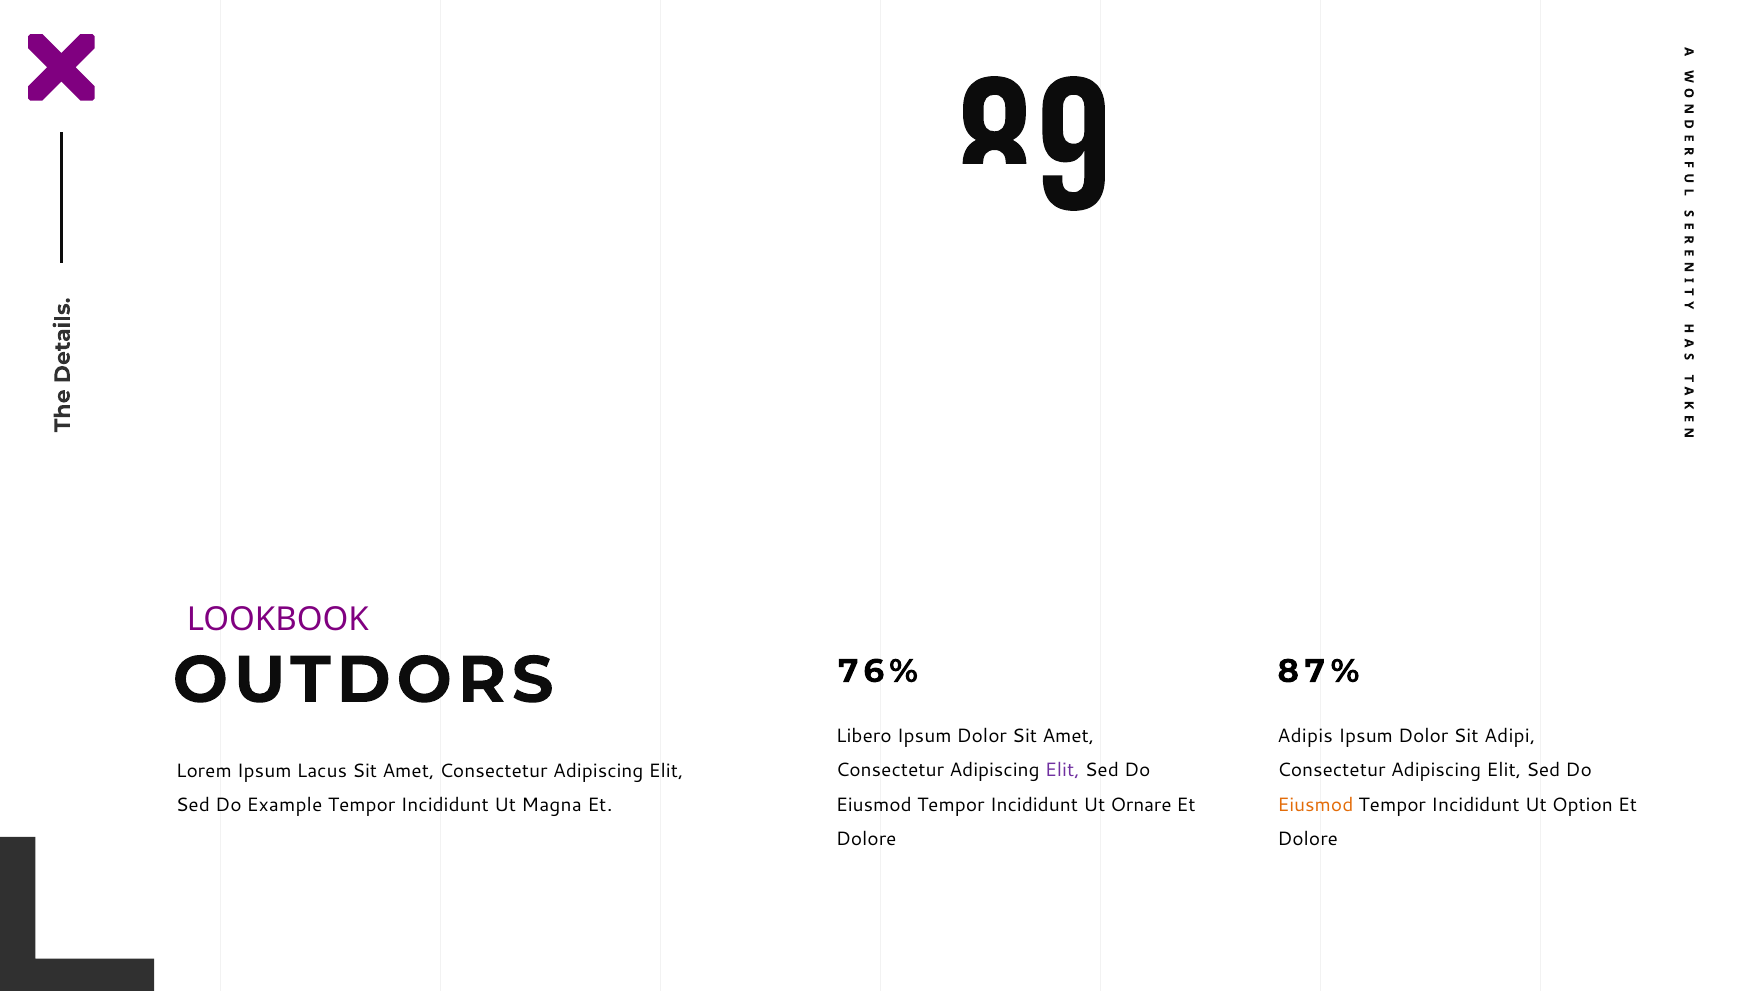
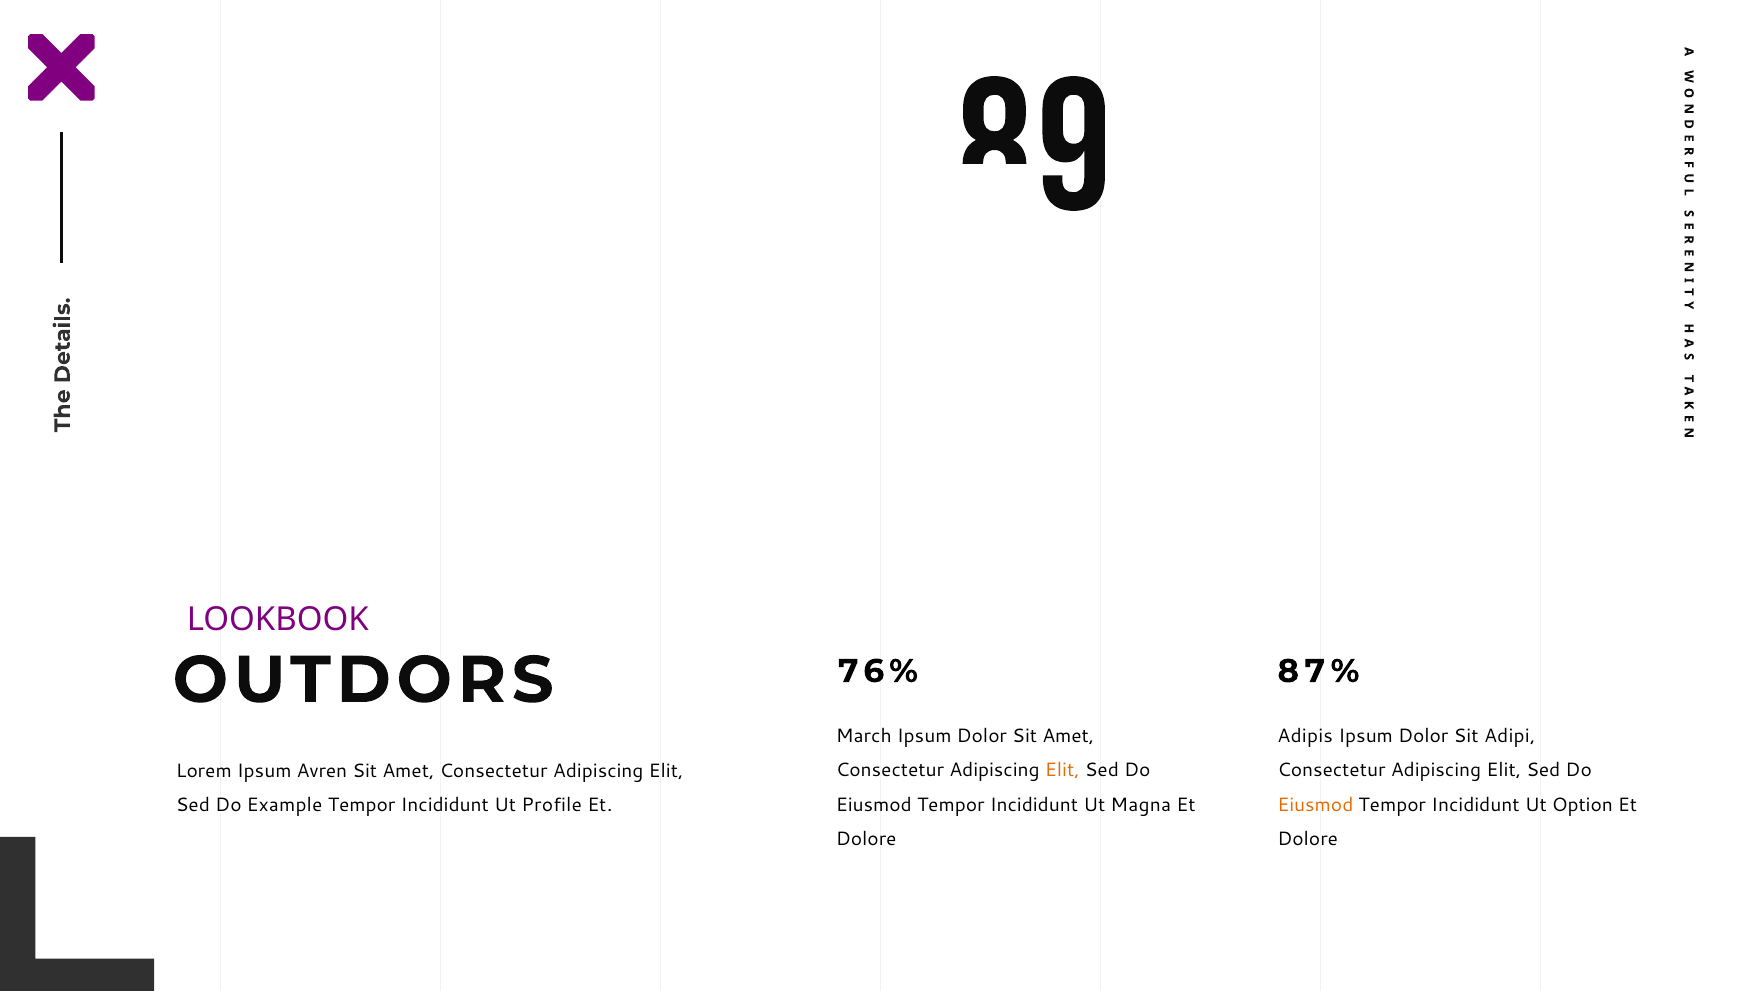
Libero: Libero -> March
Elit at (1062, 770) colour: purple -> orange
Lacus: Lacus -> Avren
Ornare: Ornare -> Magna
Magna: Magna -> Profile
